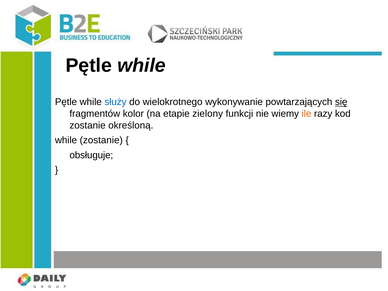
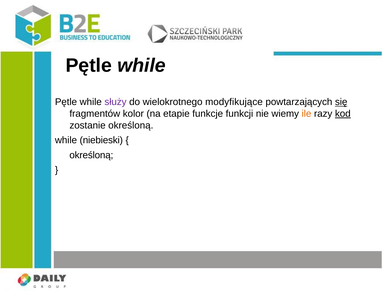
służy colour: blue -> purple
wykonywanie: wykonywanie -> modyfikujące
zielony: zielony -> funkcje
kod underline: none -> present
while zostanie: zostanie -> niebieski
obsługuje at (91, 155): obsługuje -> określoną
